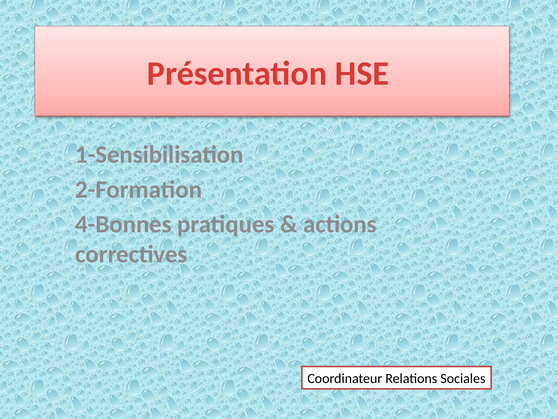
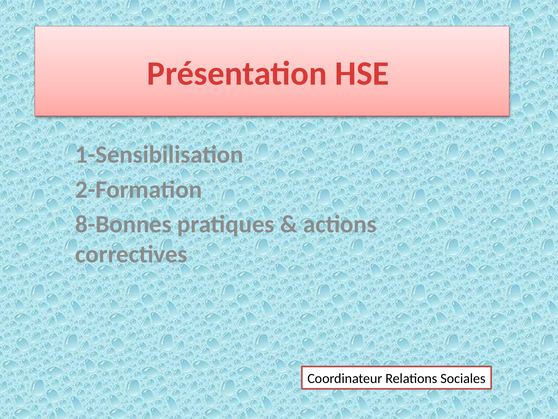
4-Bonnes: 4-Bonnes -> 8-Bonnes
